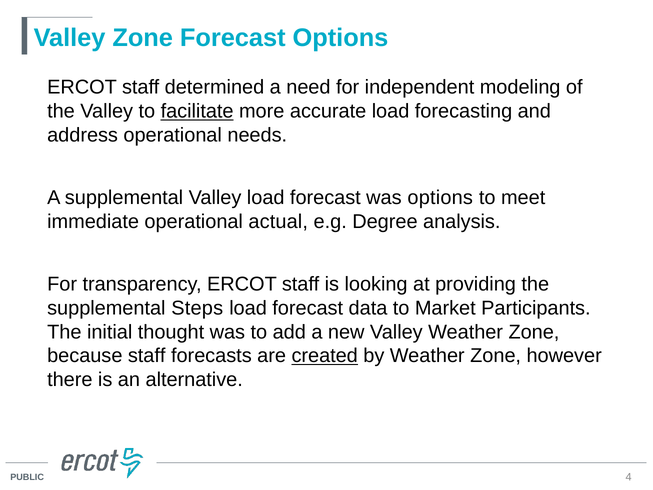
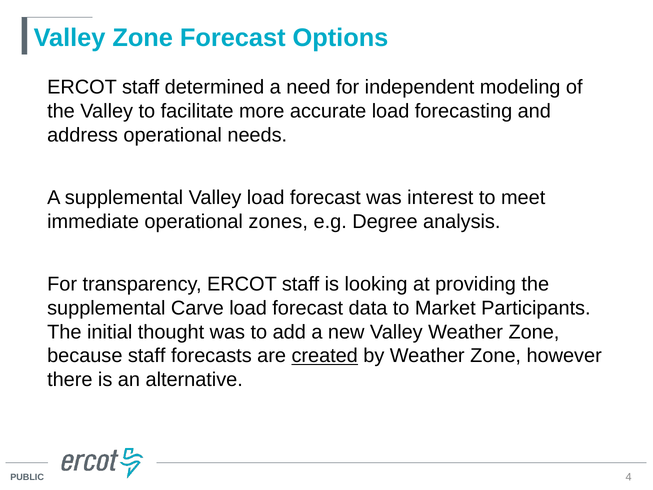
facilitate underline: present -> none
was options: options -> interest
actual: actual -> zones
Steps: Steps -> Carve
